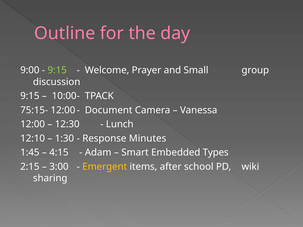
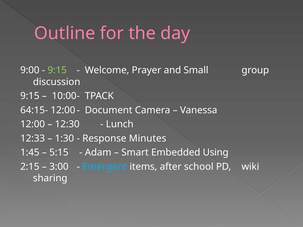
75:15-: 75:15- -> 64:15-
12:10: 12:10 -> 12:33
4:15: 4:15 -> 5:15
Types: Types -> Using
Emergent colour: yellow -> light blue
